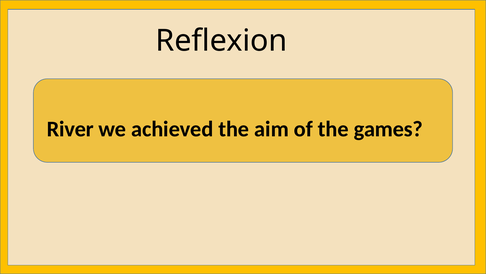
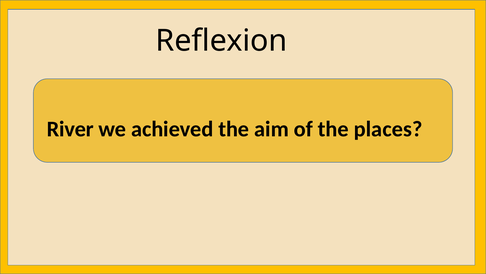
games: games -> places
